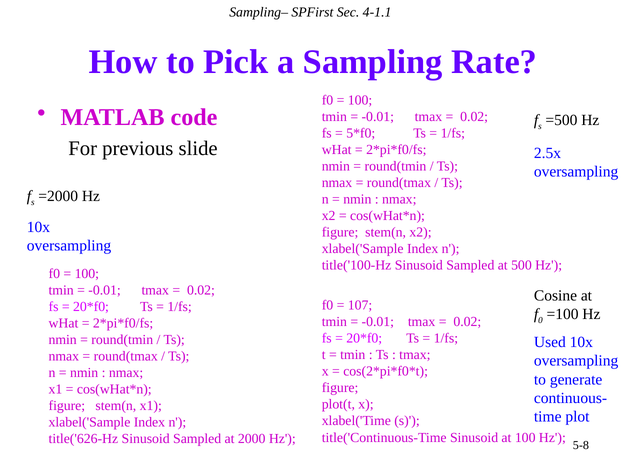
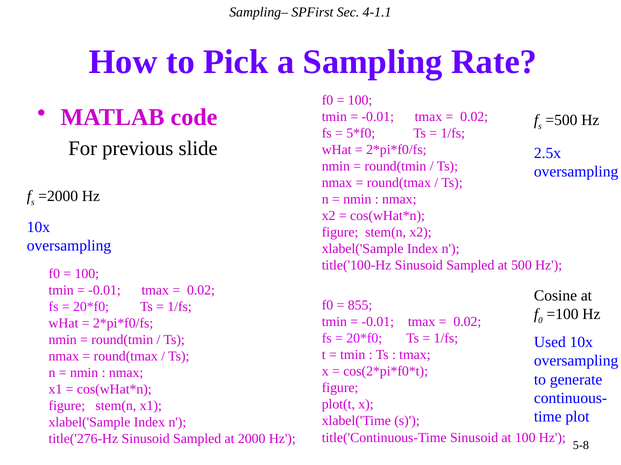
107: 107 -> 855
title('626-Hz: title('626-Hz -> title('276-Hz
